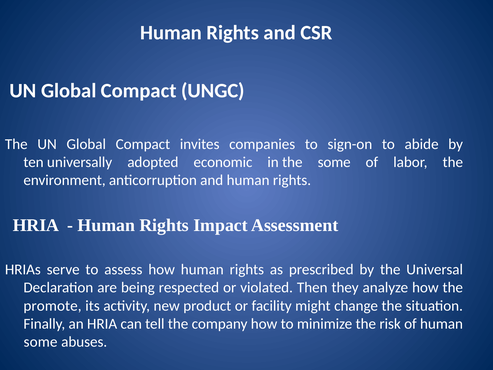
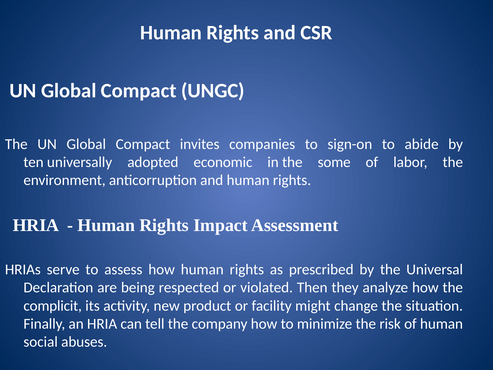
promote: promote -> complicit
some at (41, 342): some -> social
